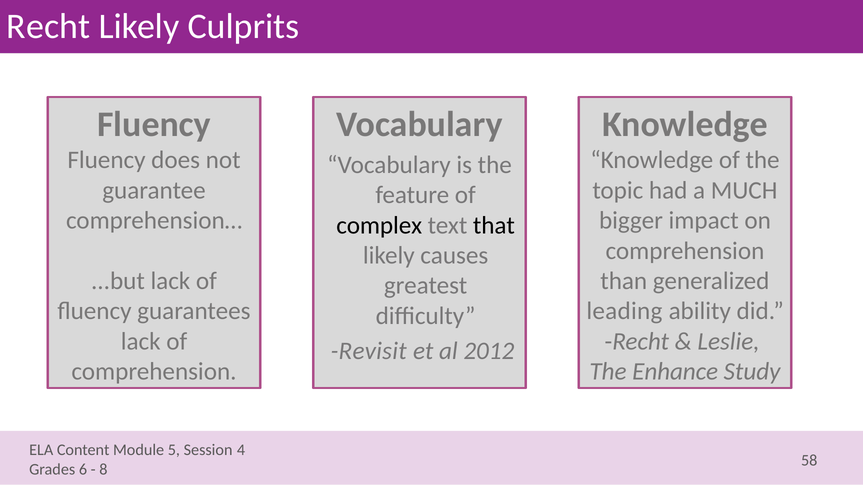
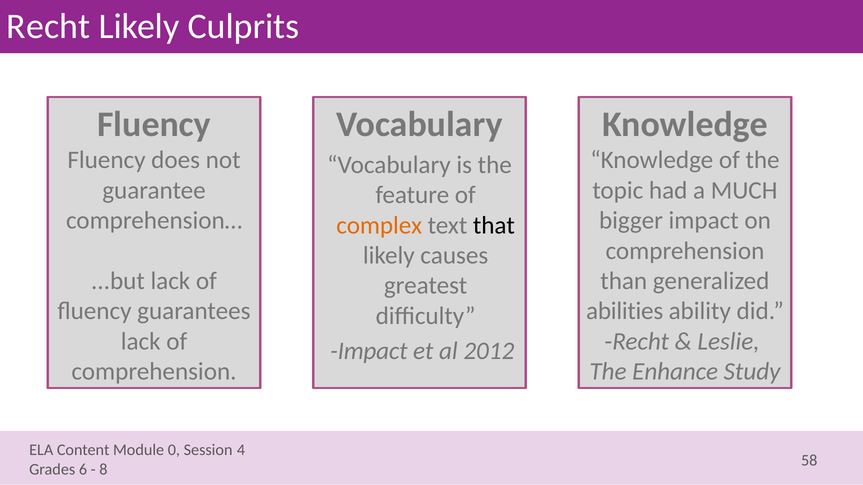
complex colour: black -> orange
leading: leading -> abilities
Revisit at (369, 351): Revisit -> Impact
5: 5 -> 0
